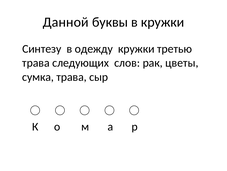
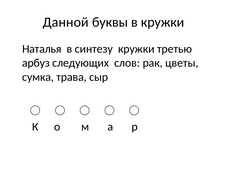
Синтезу: Синтезу -> Наталья
одежду: одежду -> синтезу
трава at (36, 63): трава -> арбуз
